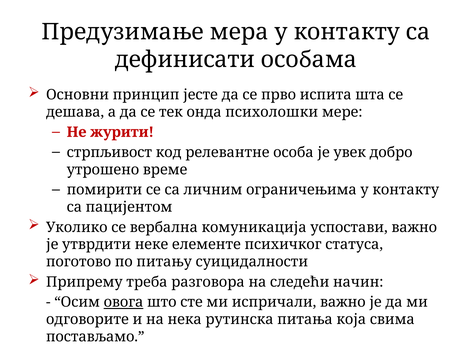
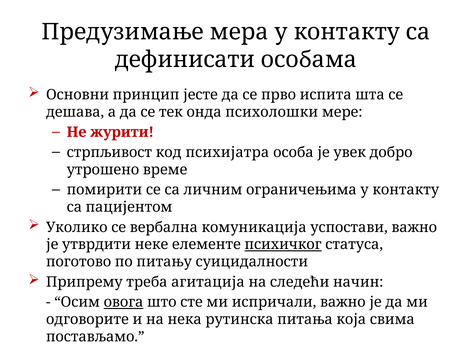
релевантне: релевантне -> психијатра
психичког underline: none -> present
разговора: разговора -> агитација
